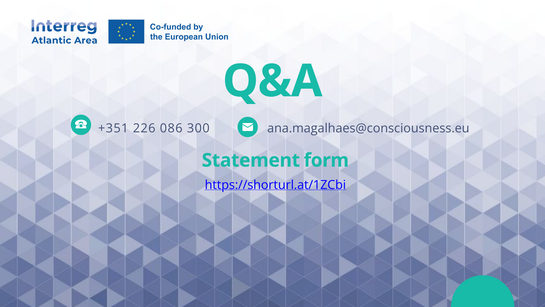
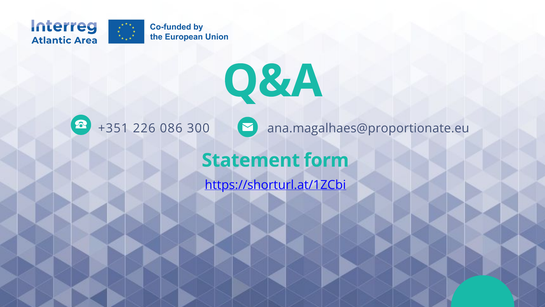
ana.magalhaes@consciousness.eu: ana.magalhaes@consciousness.eu -> ana.magalhaes@proportionate.eu
